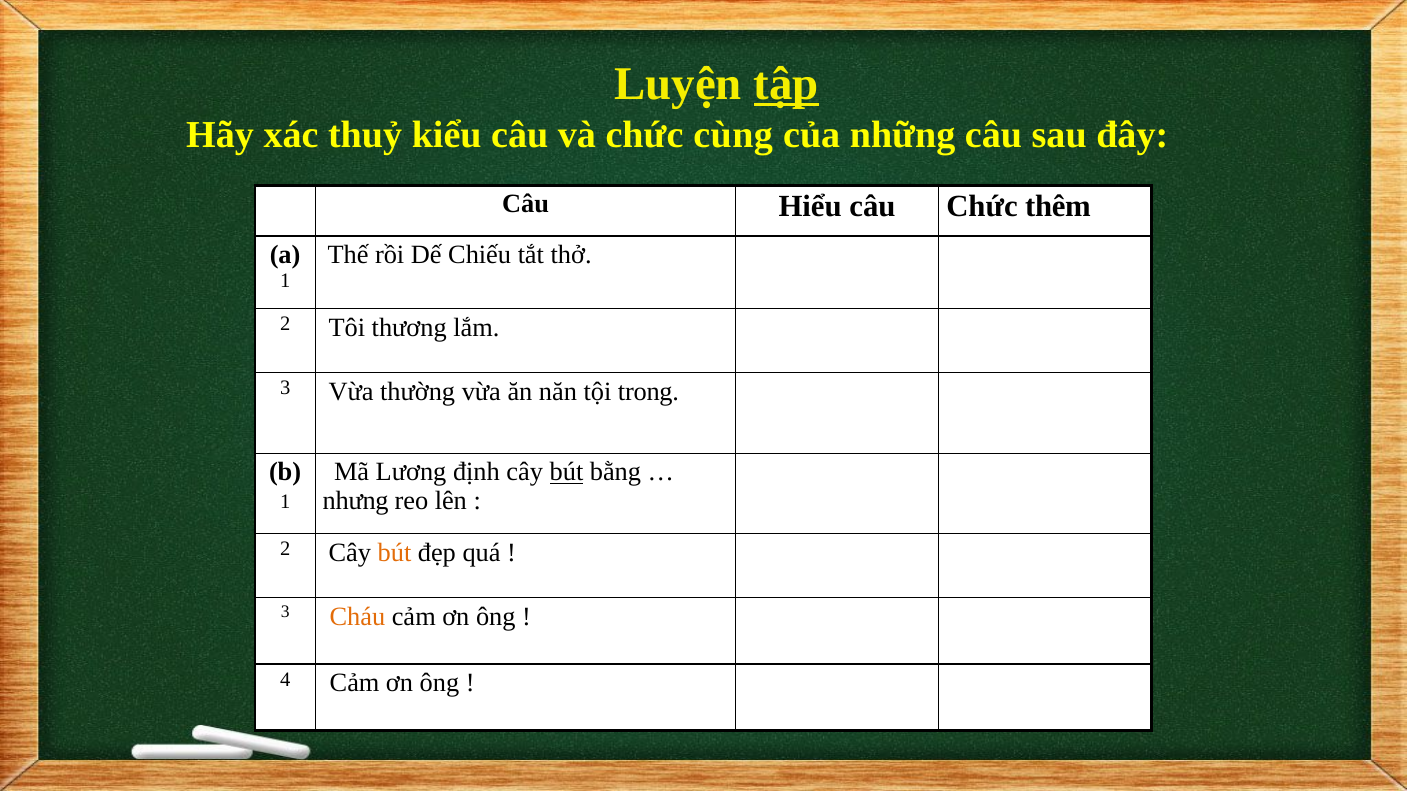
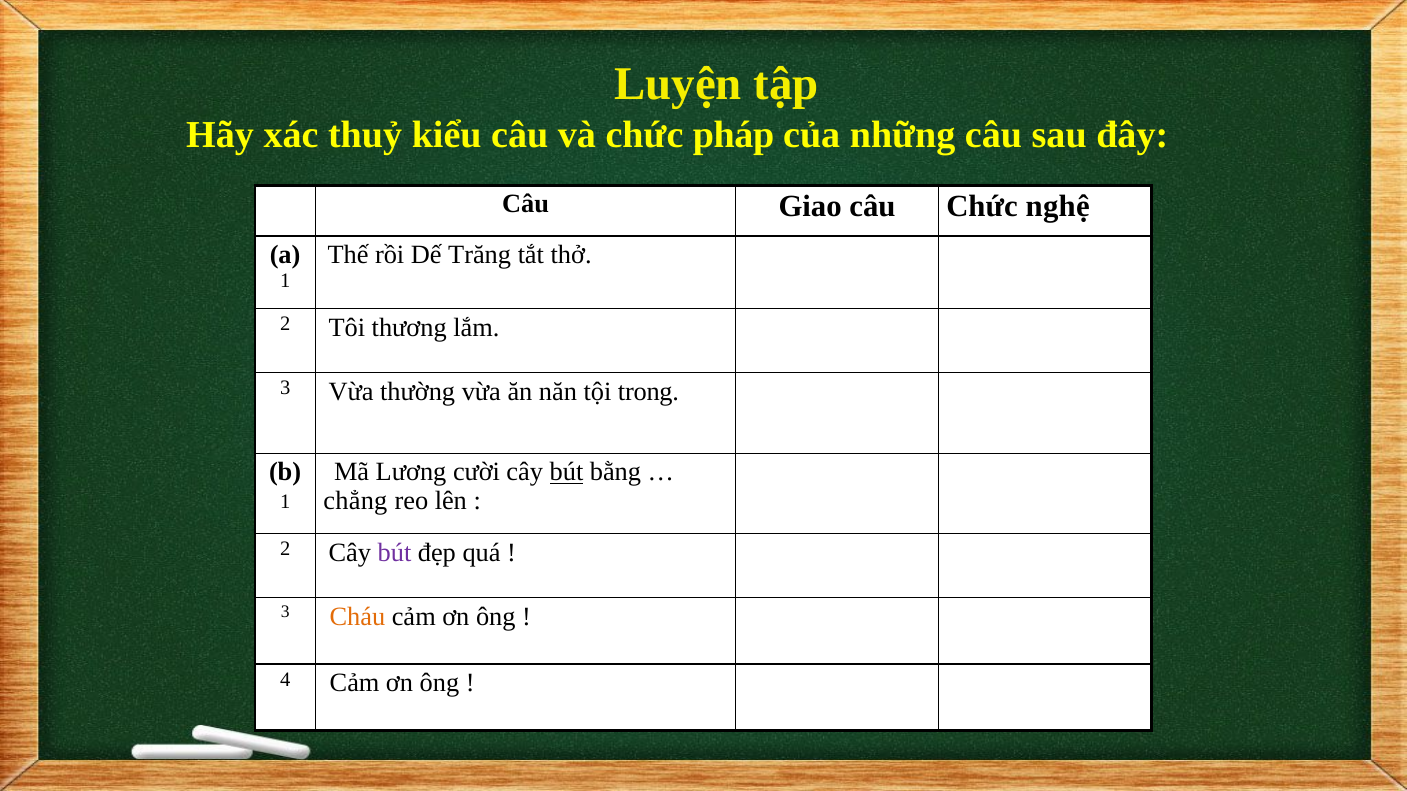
tập underline: present -> none
cùng: cùng -> pháp
Hiểu: Hiểu -> Giao
thêm: thêm -> nghệ
Chiếu: Chiếu -> Trăng
định: định -> cười
nhưng: nhưng -> chẳng
bút at (394, 553) colour: orange -> purple
